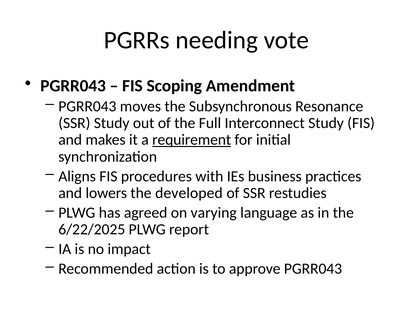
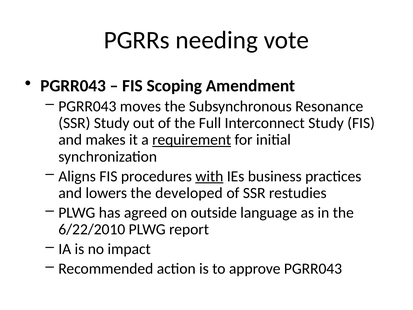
with underline: none -> present
varying: varying -> outside
6/22/2025: 6/22/2025 -> 6/22/2010
